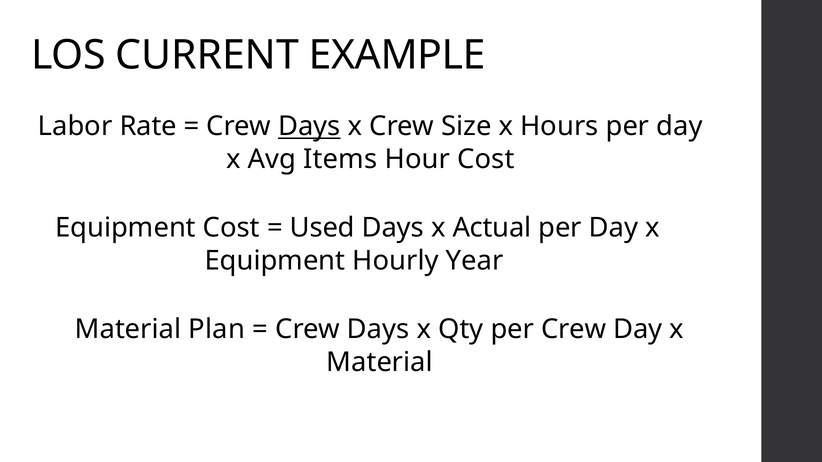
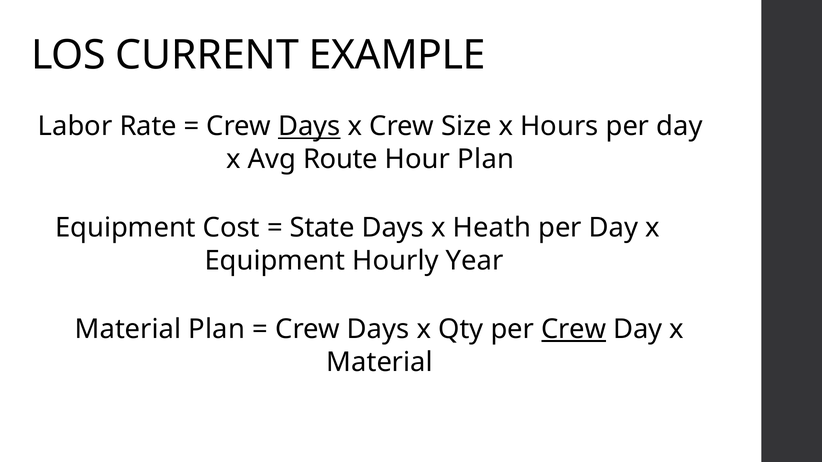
Items: Items -> Route
Hour Cost: Cost -> Plan
Used: Used -> State
Actual: Actual -> Heath
Crew at (574, 330) underline: none -> present
